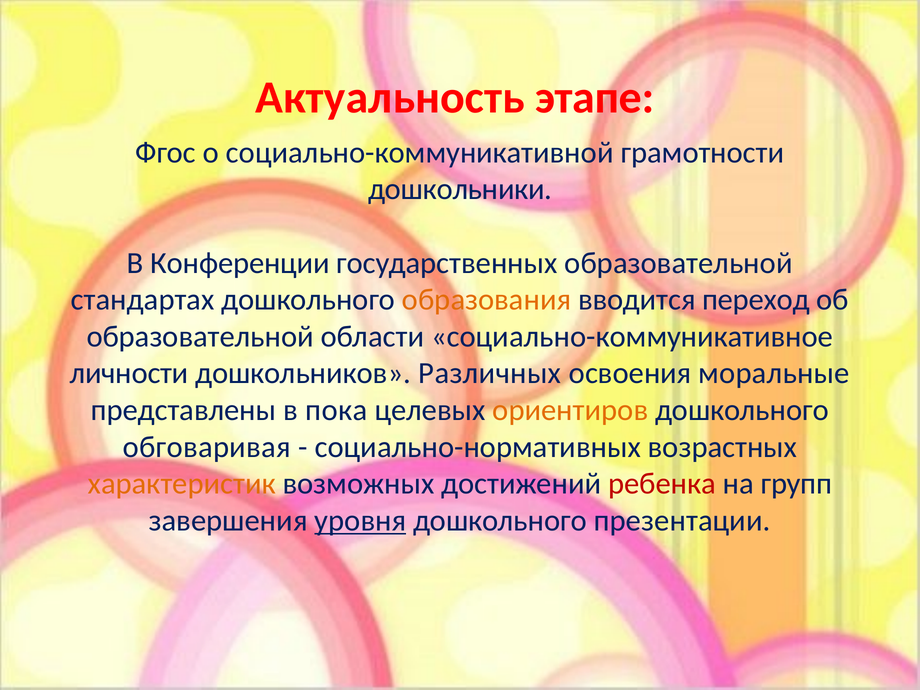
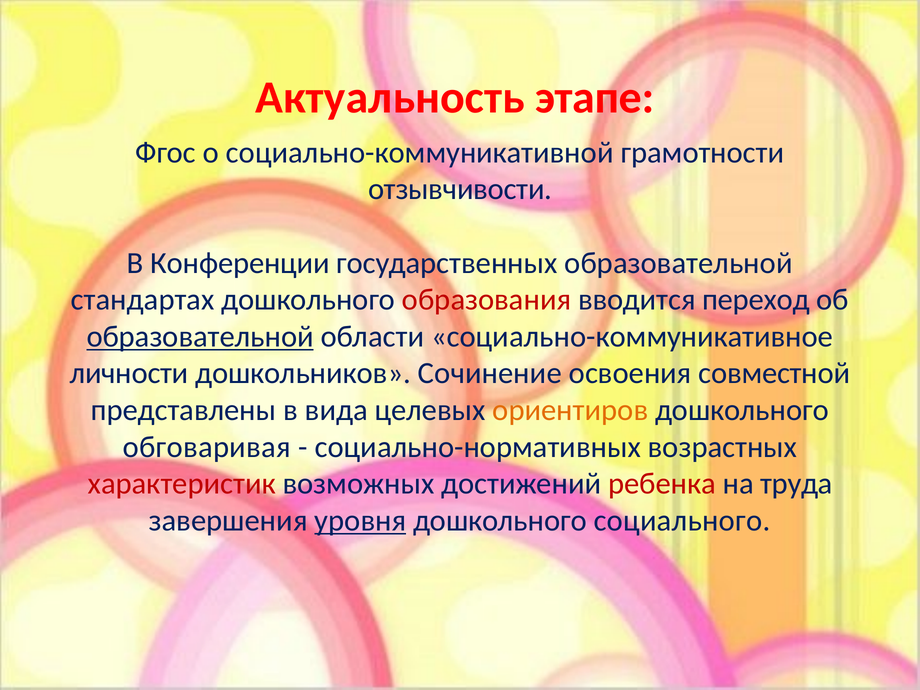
дошкольники: дошкольники -> отзывчивости
образования colour: orange -> red
образовательной at (200, 337) underline: none -> present
Различных: Различных -> Сочинение
моральные: моральные -> совместной
пока: пока -> вида
характеристик colour: orange -> red
групп: групп -> труда
презентации: презентации -> социального
